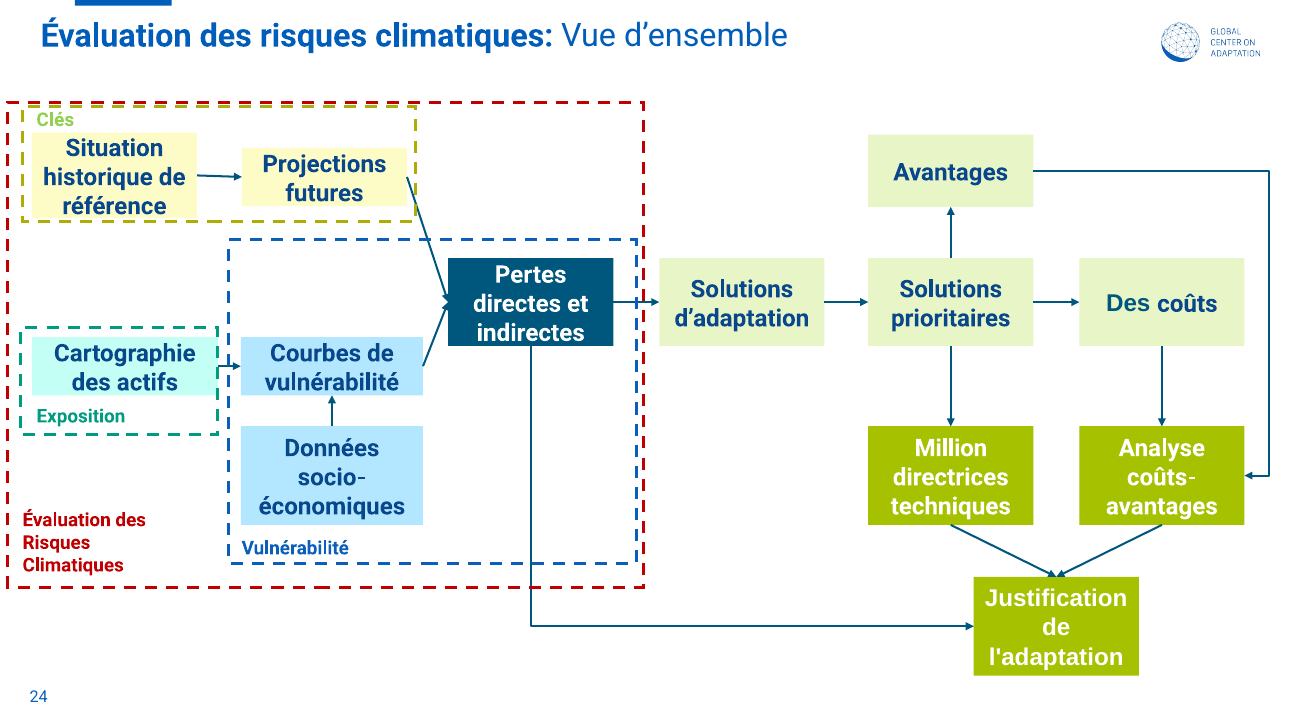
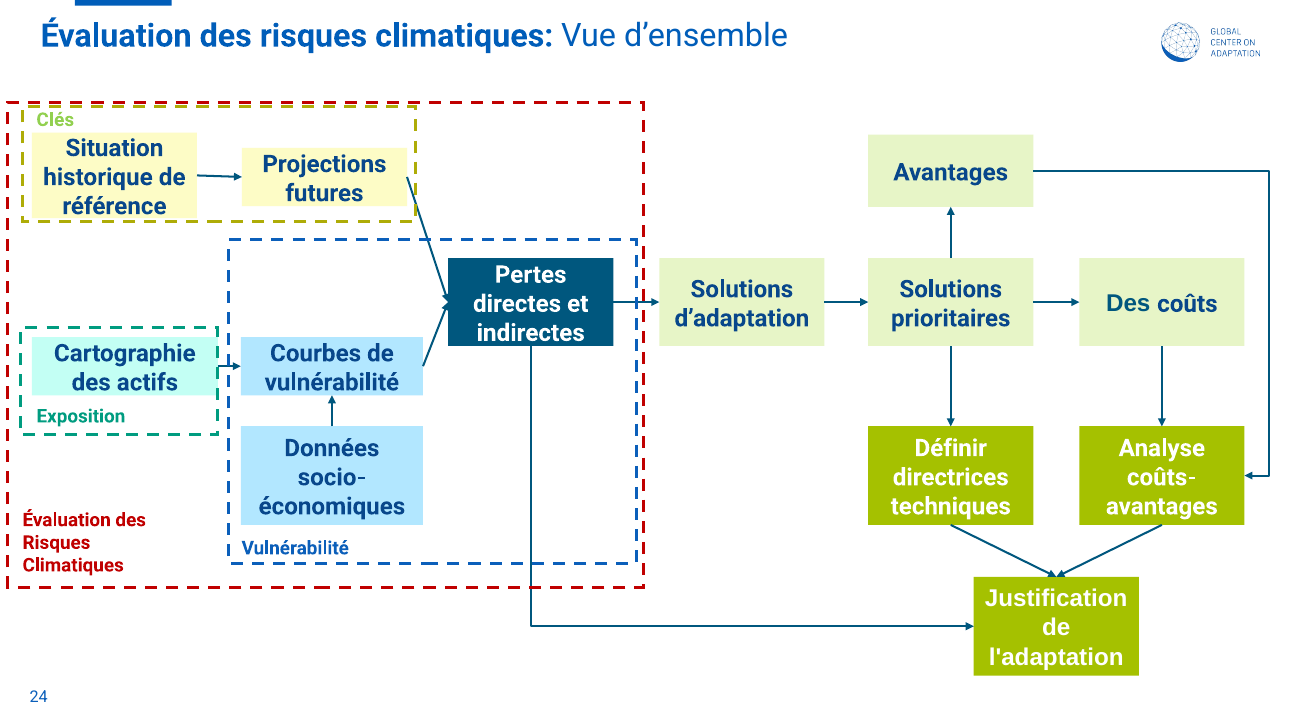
Million: Million -> Définir
